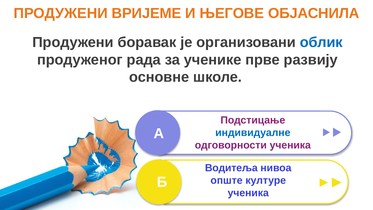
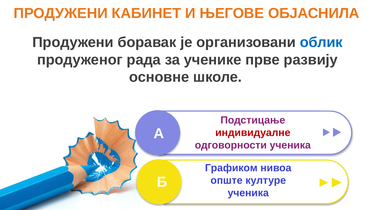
ВРИЈЕМЕ: ВРИЈЕМЕ -> КАБИНЕТ
индивидуалне colour: blue -> red
Водитеља: Водитеља -> Графиком
